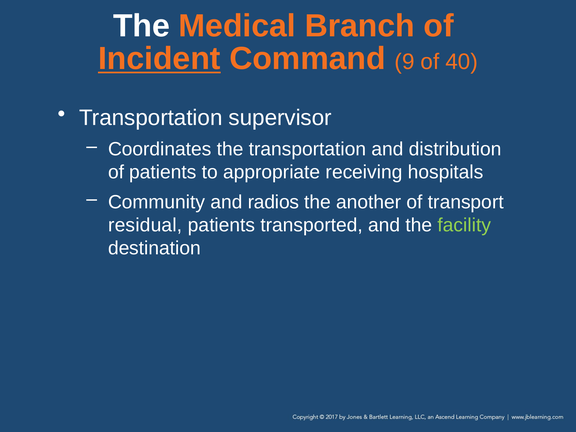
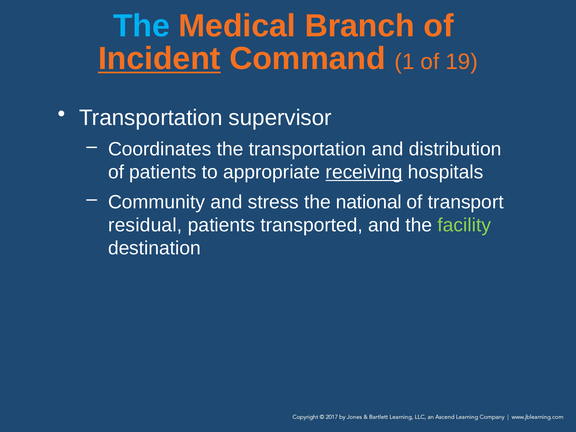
The at (141, 26) colour: white -> light blue
9: 9 -> 1
40: 40 -> 19
receiving underline: none -> present
radios: radios -> stress
another: another -> national
